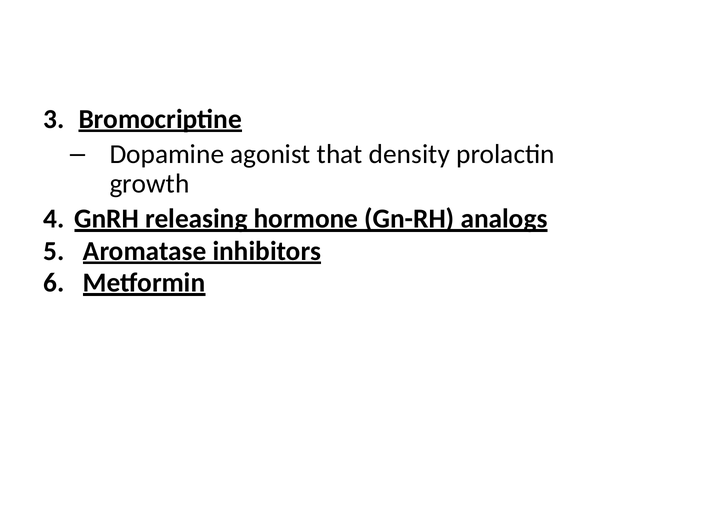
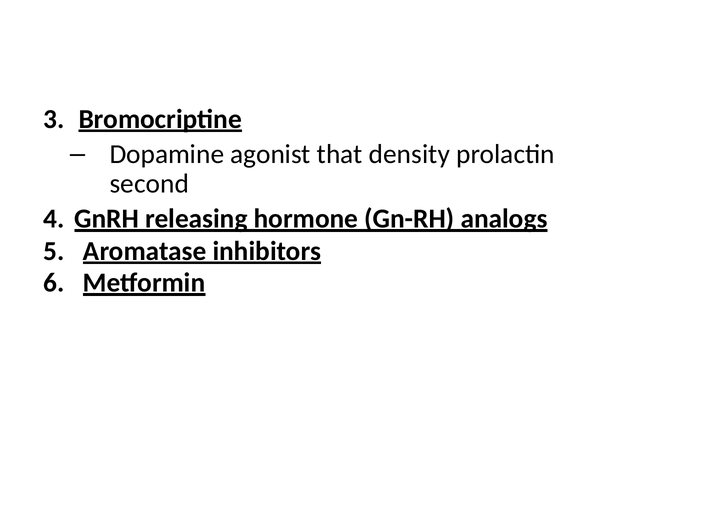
growth: growth -> second
